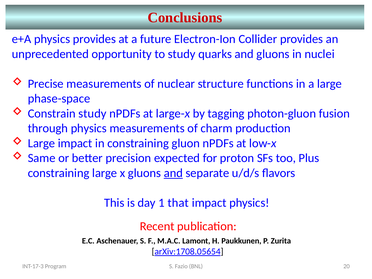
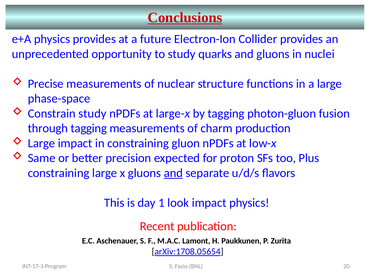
Conclusions underline: none -> present
through physics: physics -> tagging
that: that -> look
